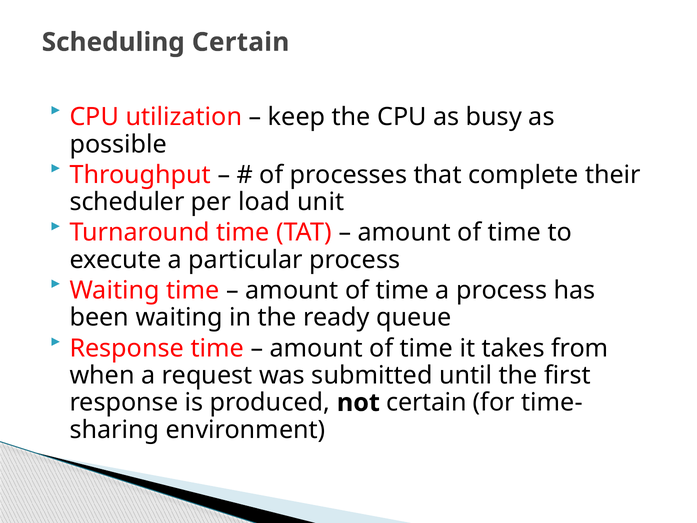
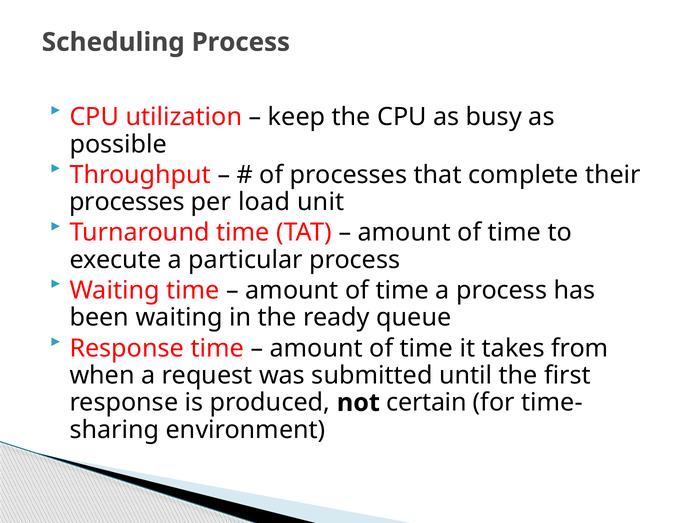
Scheduling Certain: Certain -> Process
scheduler at (127, 202): scheduler -> processes
